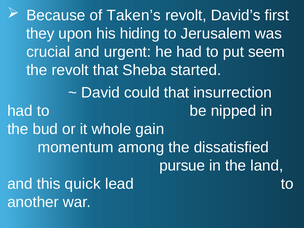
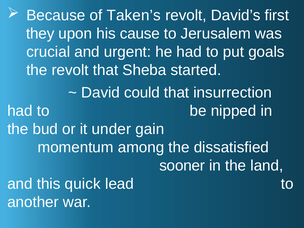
hiding: hiding -> cause
seem: seem -> goals
whole: whole -> under
pursue: pursue -> sooner
